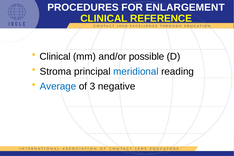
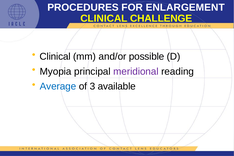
REFERENCE: REFERENCE -> CHALLENGE
Stroma: Stroma -> Myopia
meridional colour: blue -> purple
negative: negative -> available
